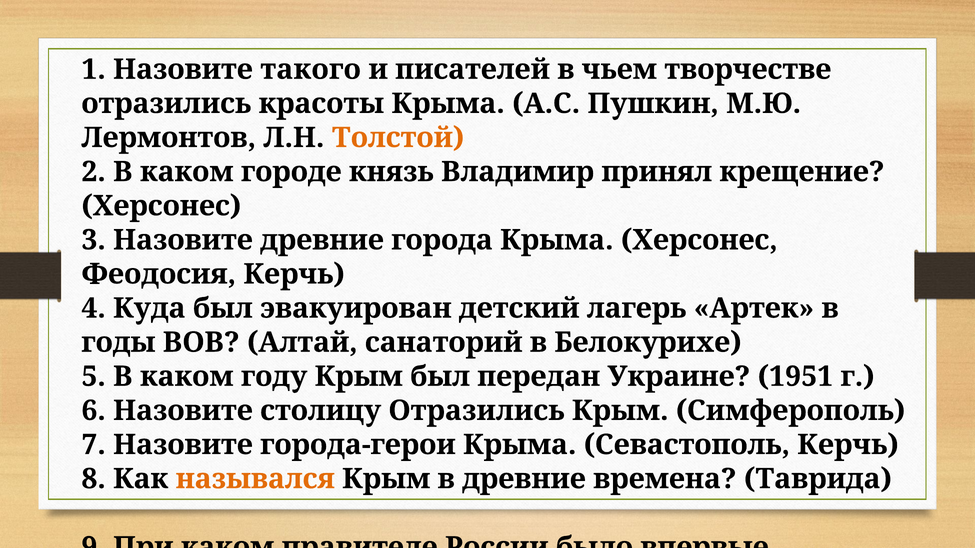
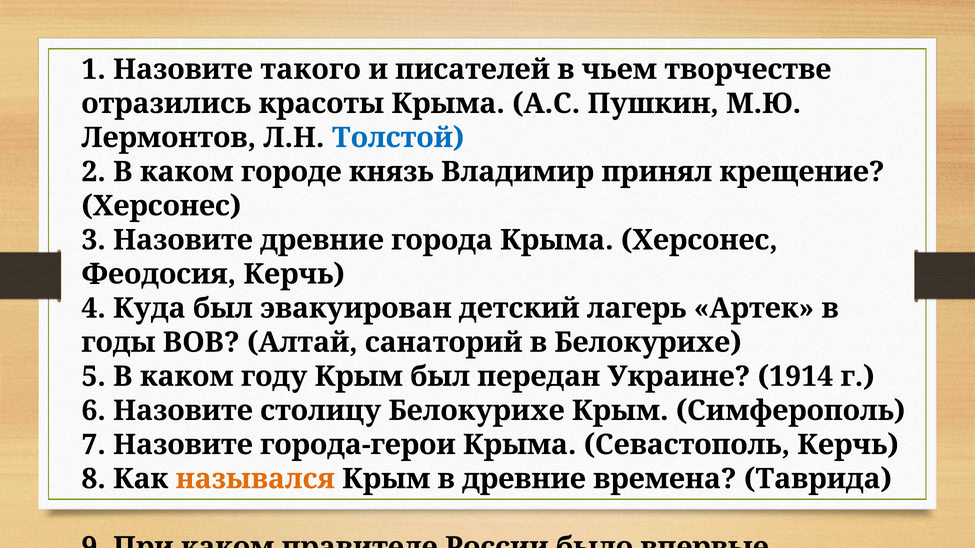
Толстой colour: orange -> blue
1951: 1951 -> 1914
столицу Отразились: Отразились -> Белокурихе
